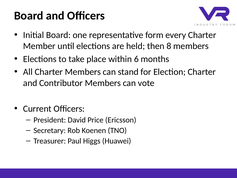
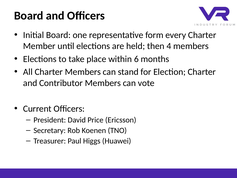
8: 8 -> 4
